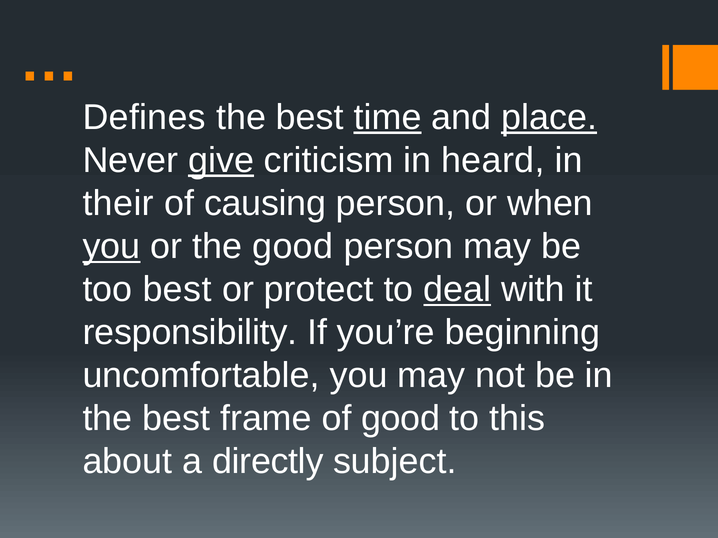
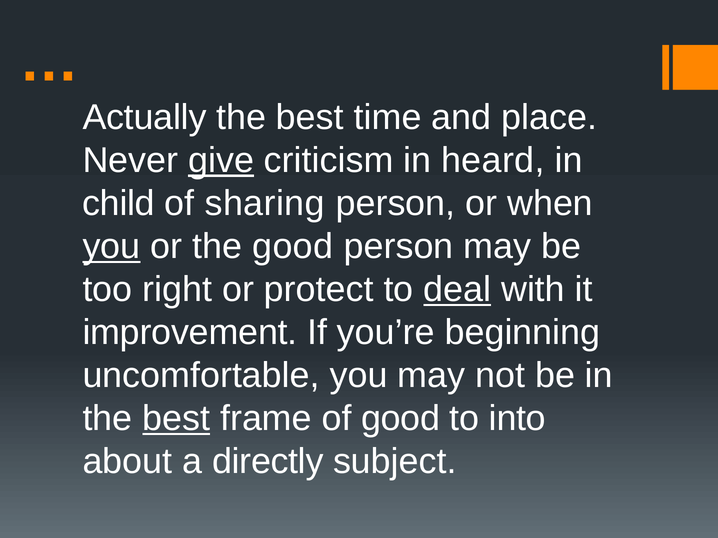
Defines: Defines -> Actually
time underline: present -> none
place underline: present -> none
their: their -> child
causing: causing -> sharing
too best: best -> right
responsibility: responsibility -> improvement
best at (176, 419) underline: none -> present
this: this -> into
